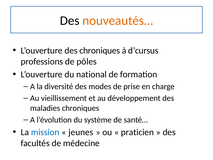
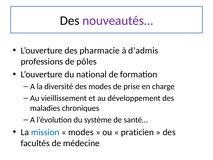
nouveautés… colour: orange -> purple
des chroniques: chroniques -> pharmacie
d’cursus: d’cursus -> d’admis
jeunes at (81, 132): jeunes -> modes
